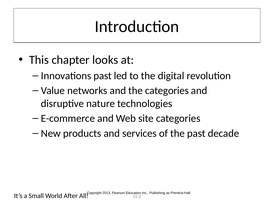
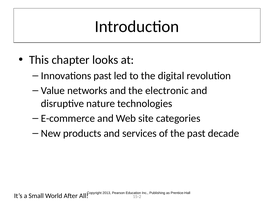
the categories: categories -> electronic
